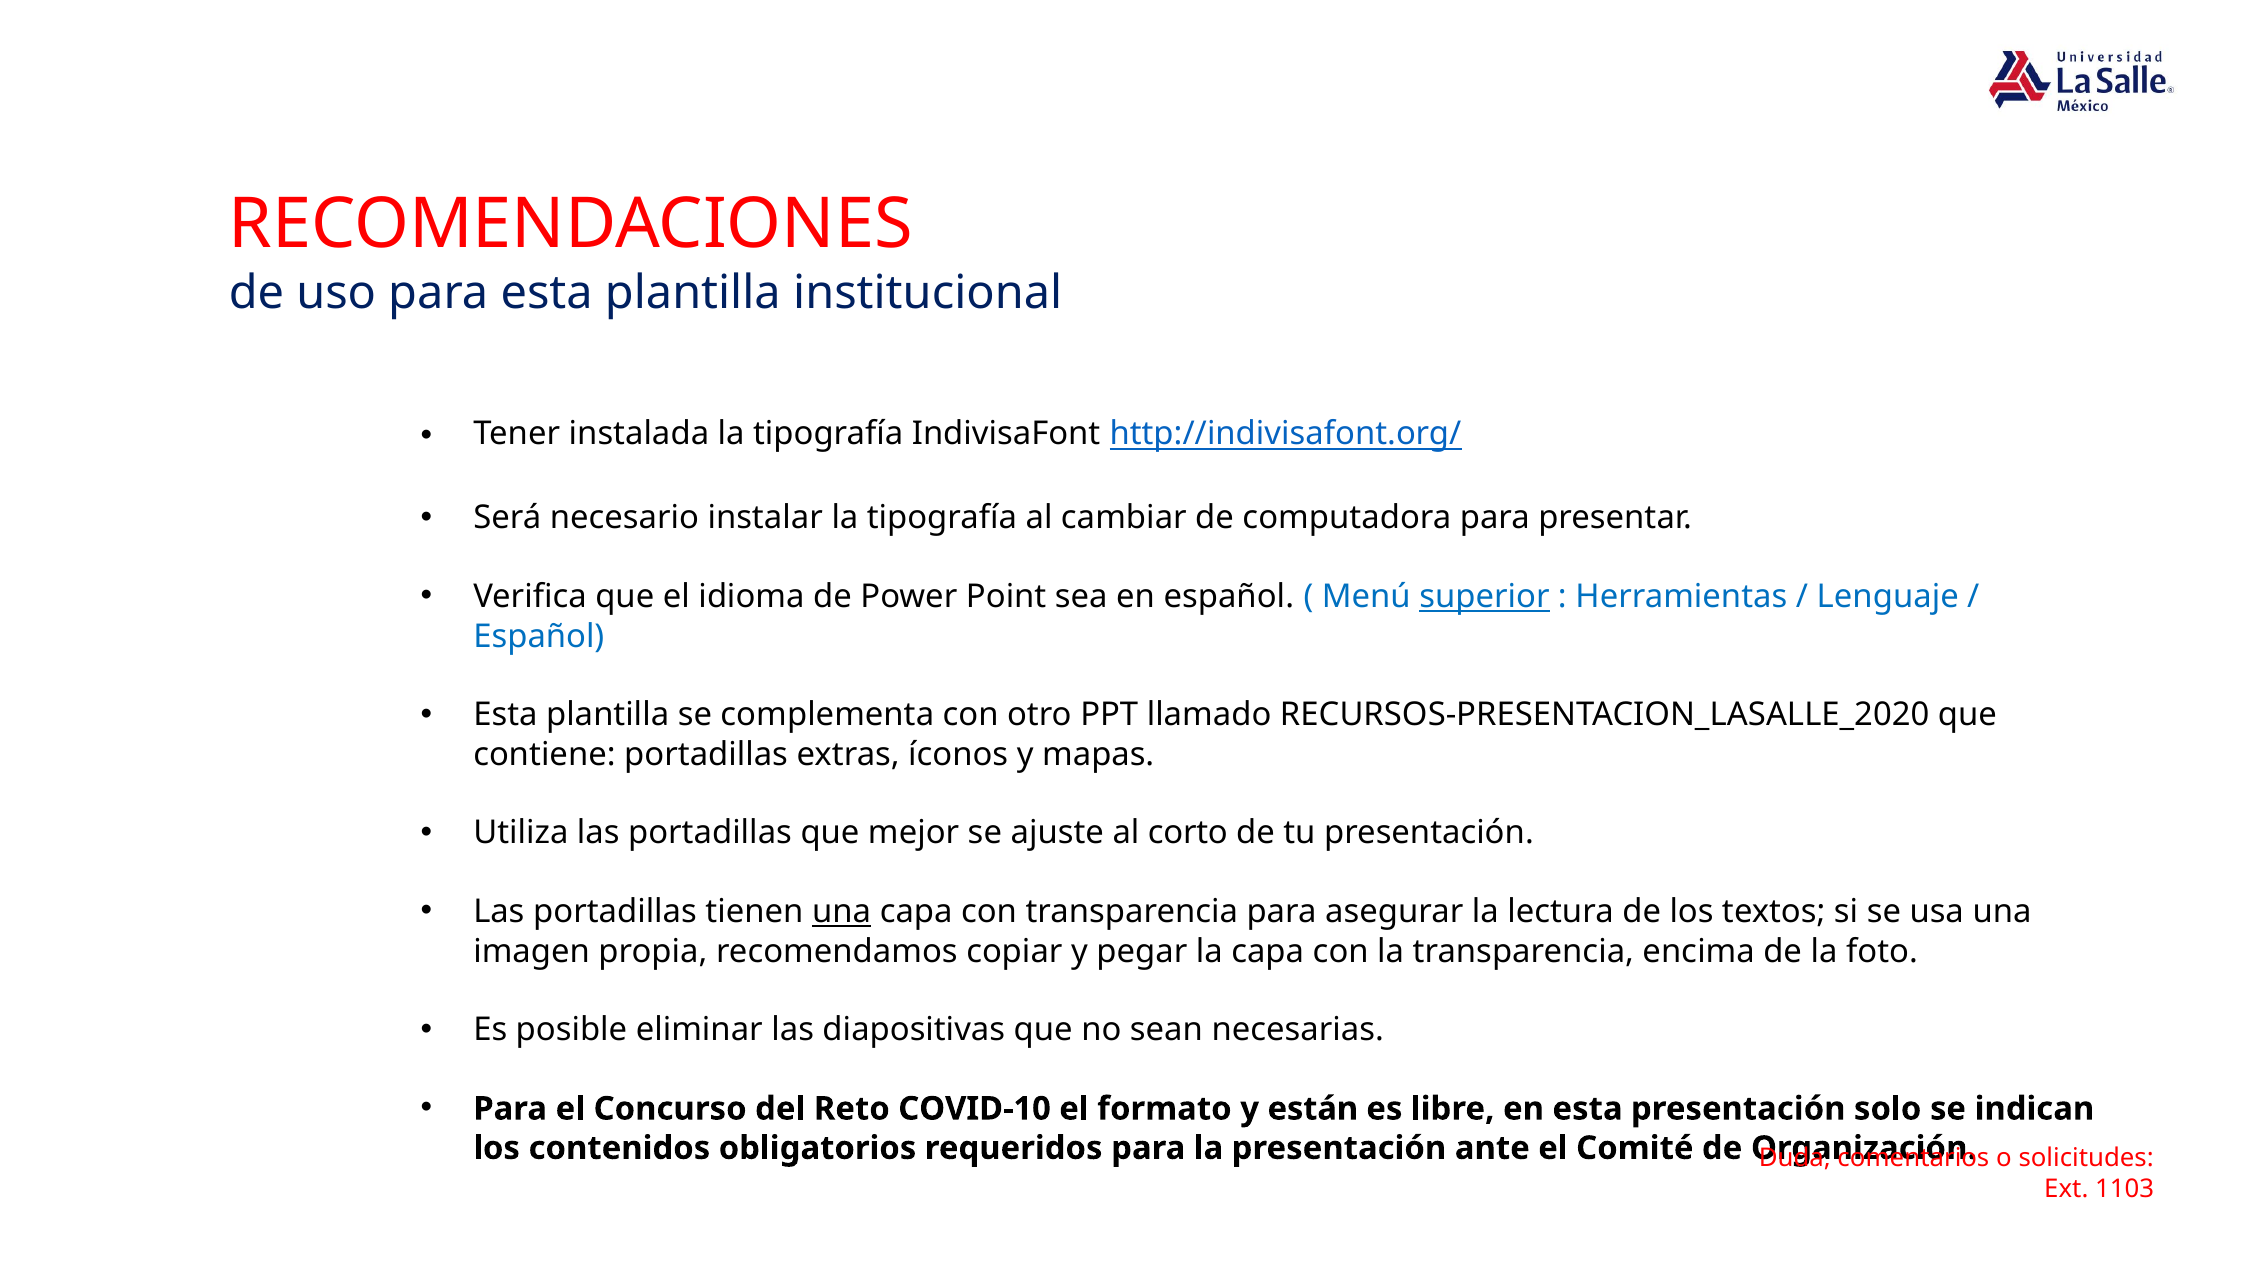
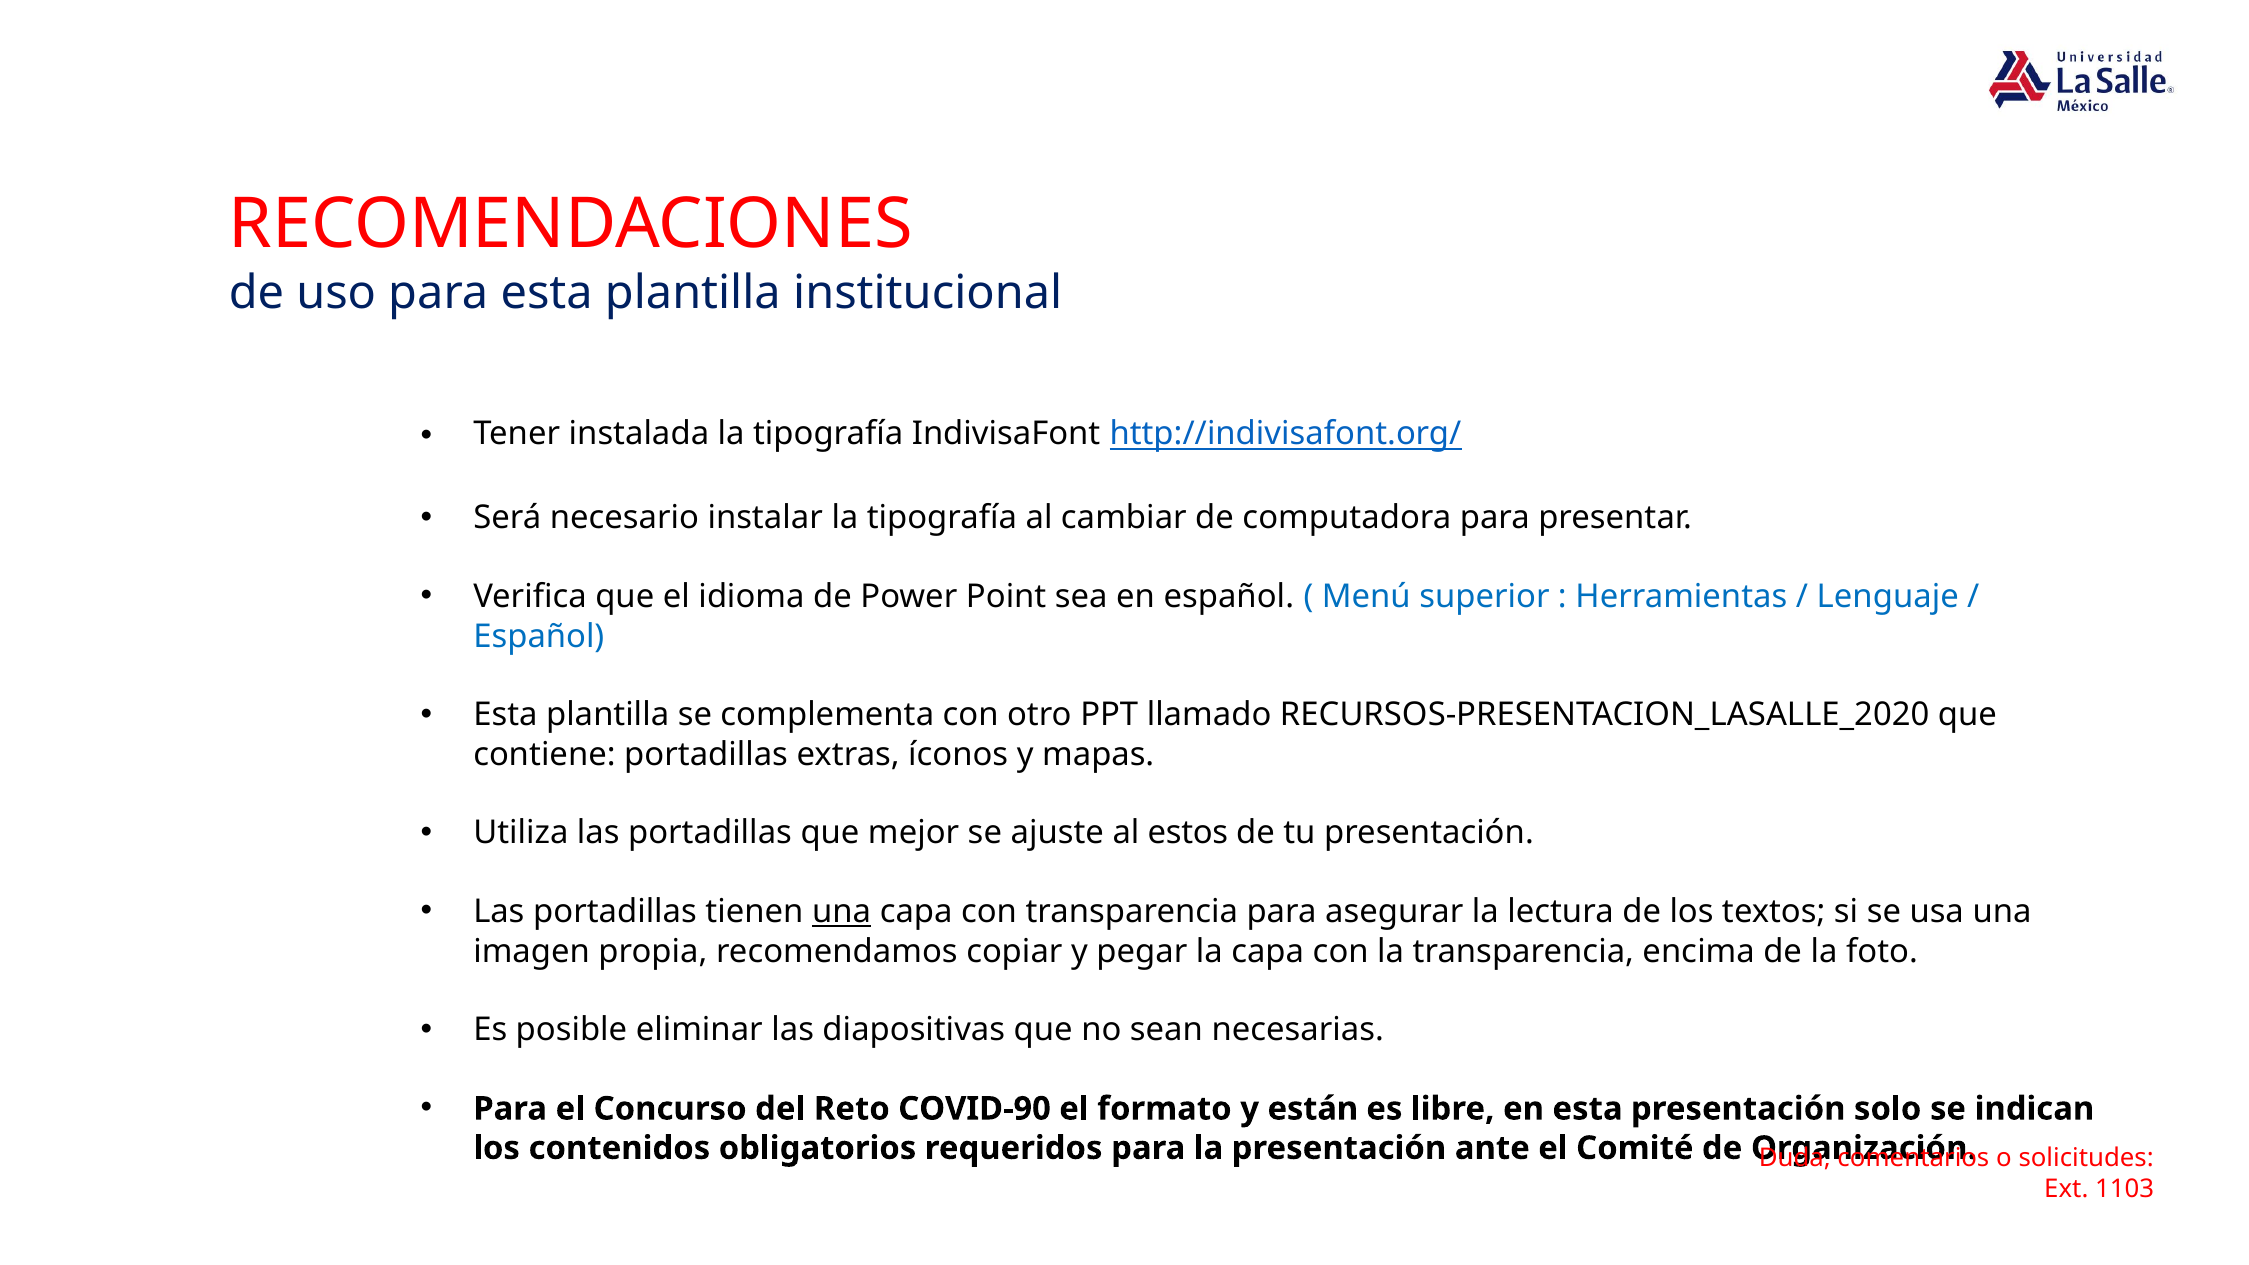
superior underline: present -> none
corto: corto -> estos
COVID-10: COVID-10 -> COVID-90
